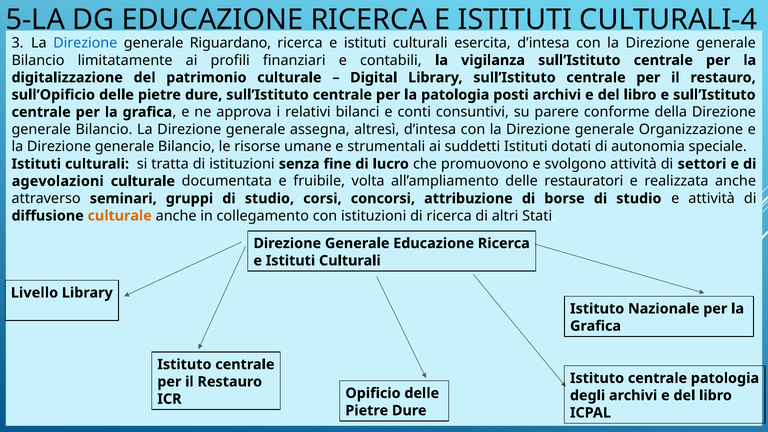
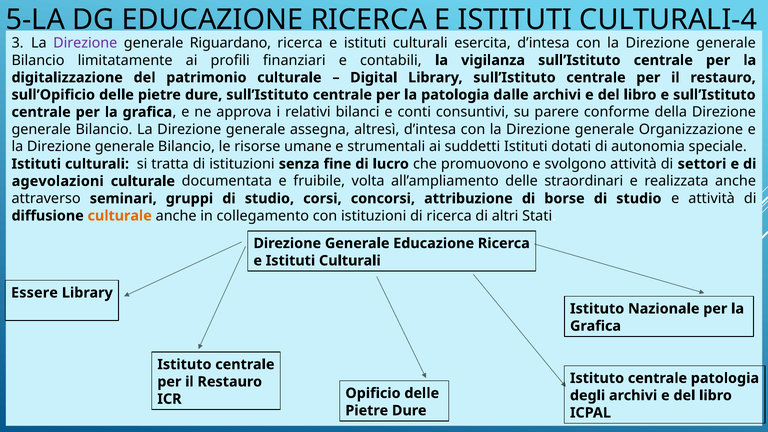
Direzione at (85, 43) colour: blue -> purple
posti: posti -> dalle
restauratori: restauratori -> straordinari
Livello: Livello -> Essere
